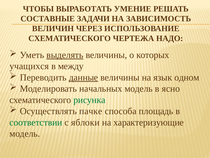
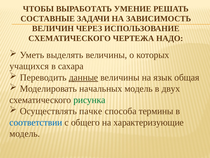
выделять underline: present -> none
между: между -> сахара
одном: одном -> общая
ясно: ясно -> двух
площадь: площадь -> термины
соответствии colour: green -> blue
яблоки: яблоки -> общего
